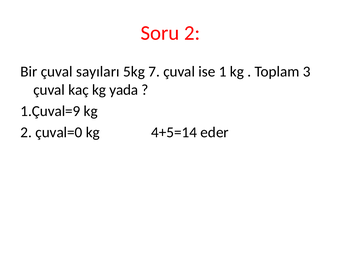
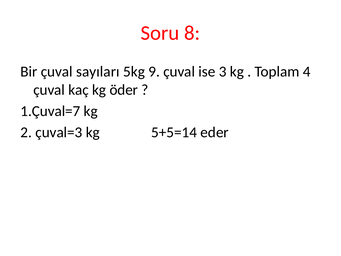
Soru 2: 2 -> 8
7: 7 -> 9
1: 1 -> 3
3: 3 -> 4
yada: yada -> öder
1.Çuval=9: 1.Çuval=9 -> 1.Çuval=7
çuval=0: çuval=0 -> çuval=3
4+5=14: 4+5=14 -> 5+5=14
